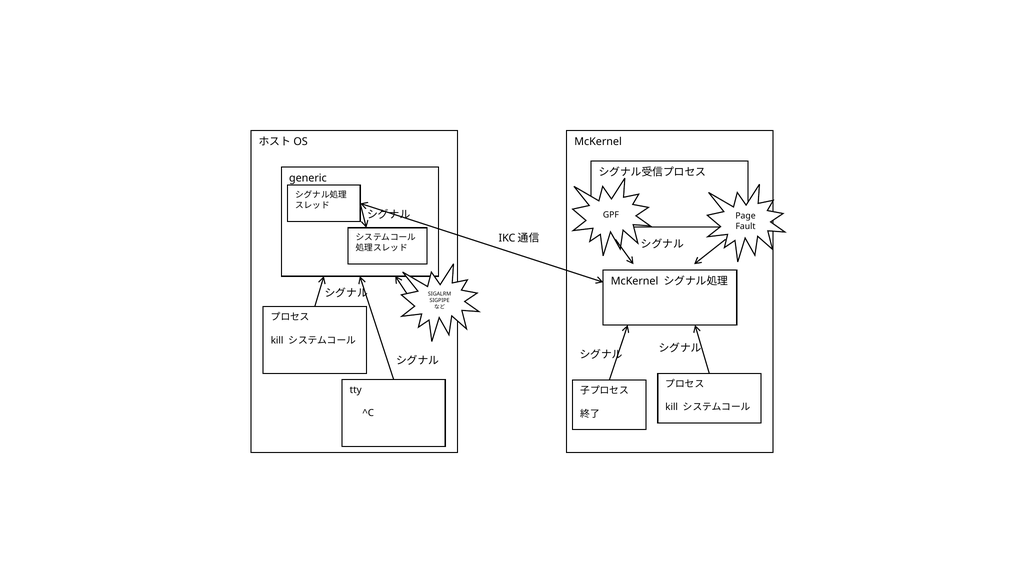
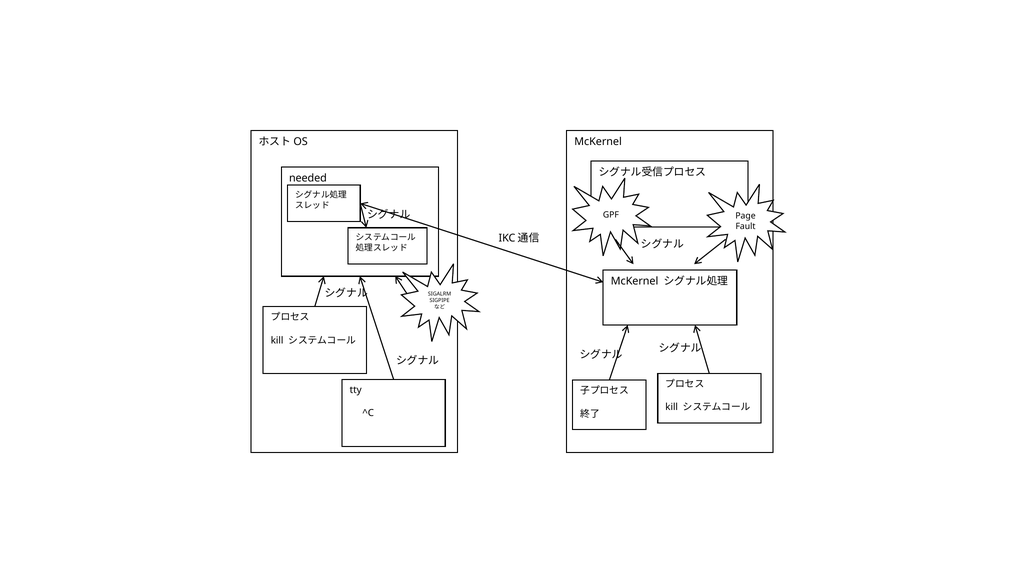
generic: generic -> needed
